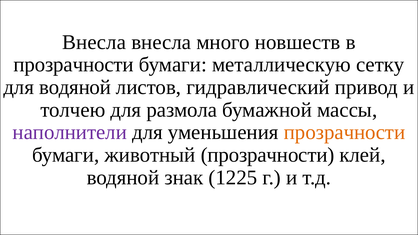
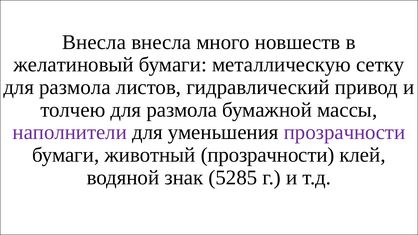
прозрачности at (74, 65): прозрачности -> желатиновый
водяной at (75, 87): водяной -> размола
прозрачности at (345, 132) colour: orange -> purple
1225: 1225 -> 5285
